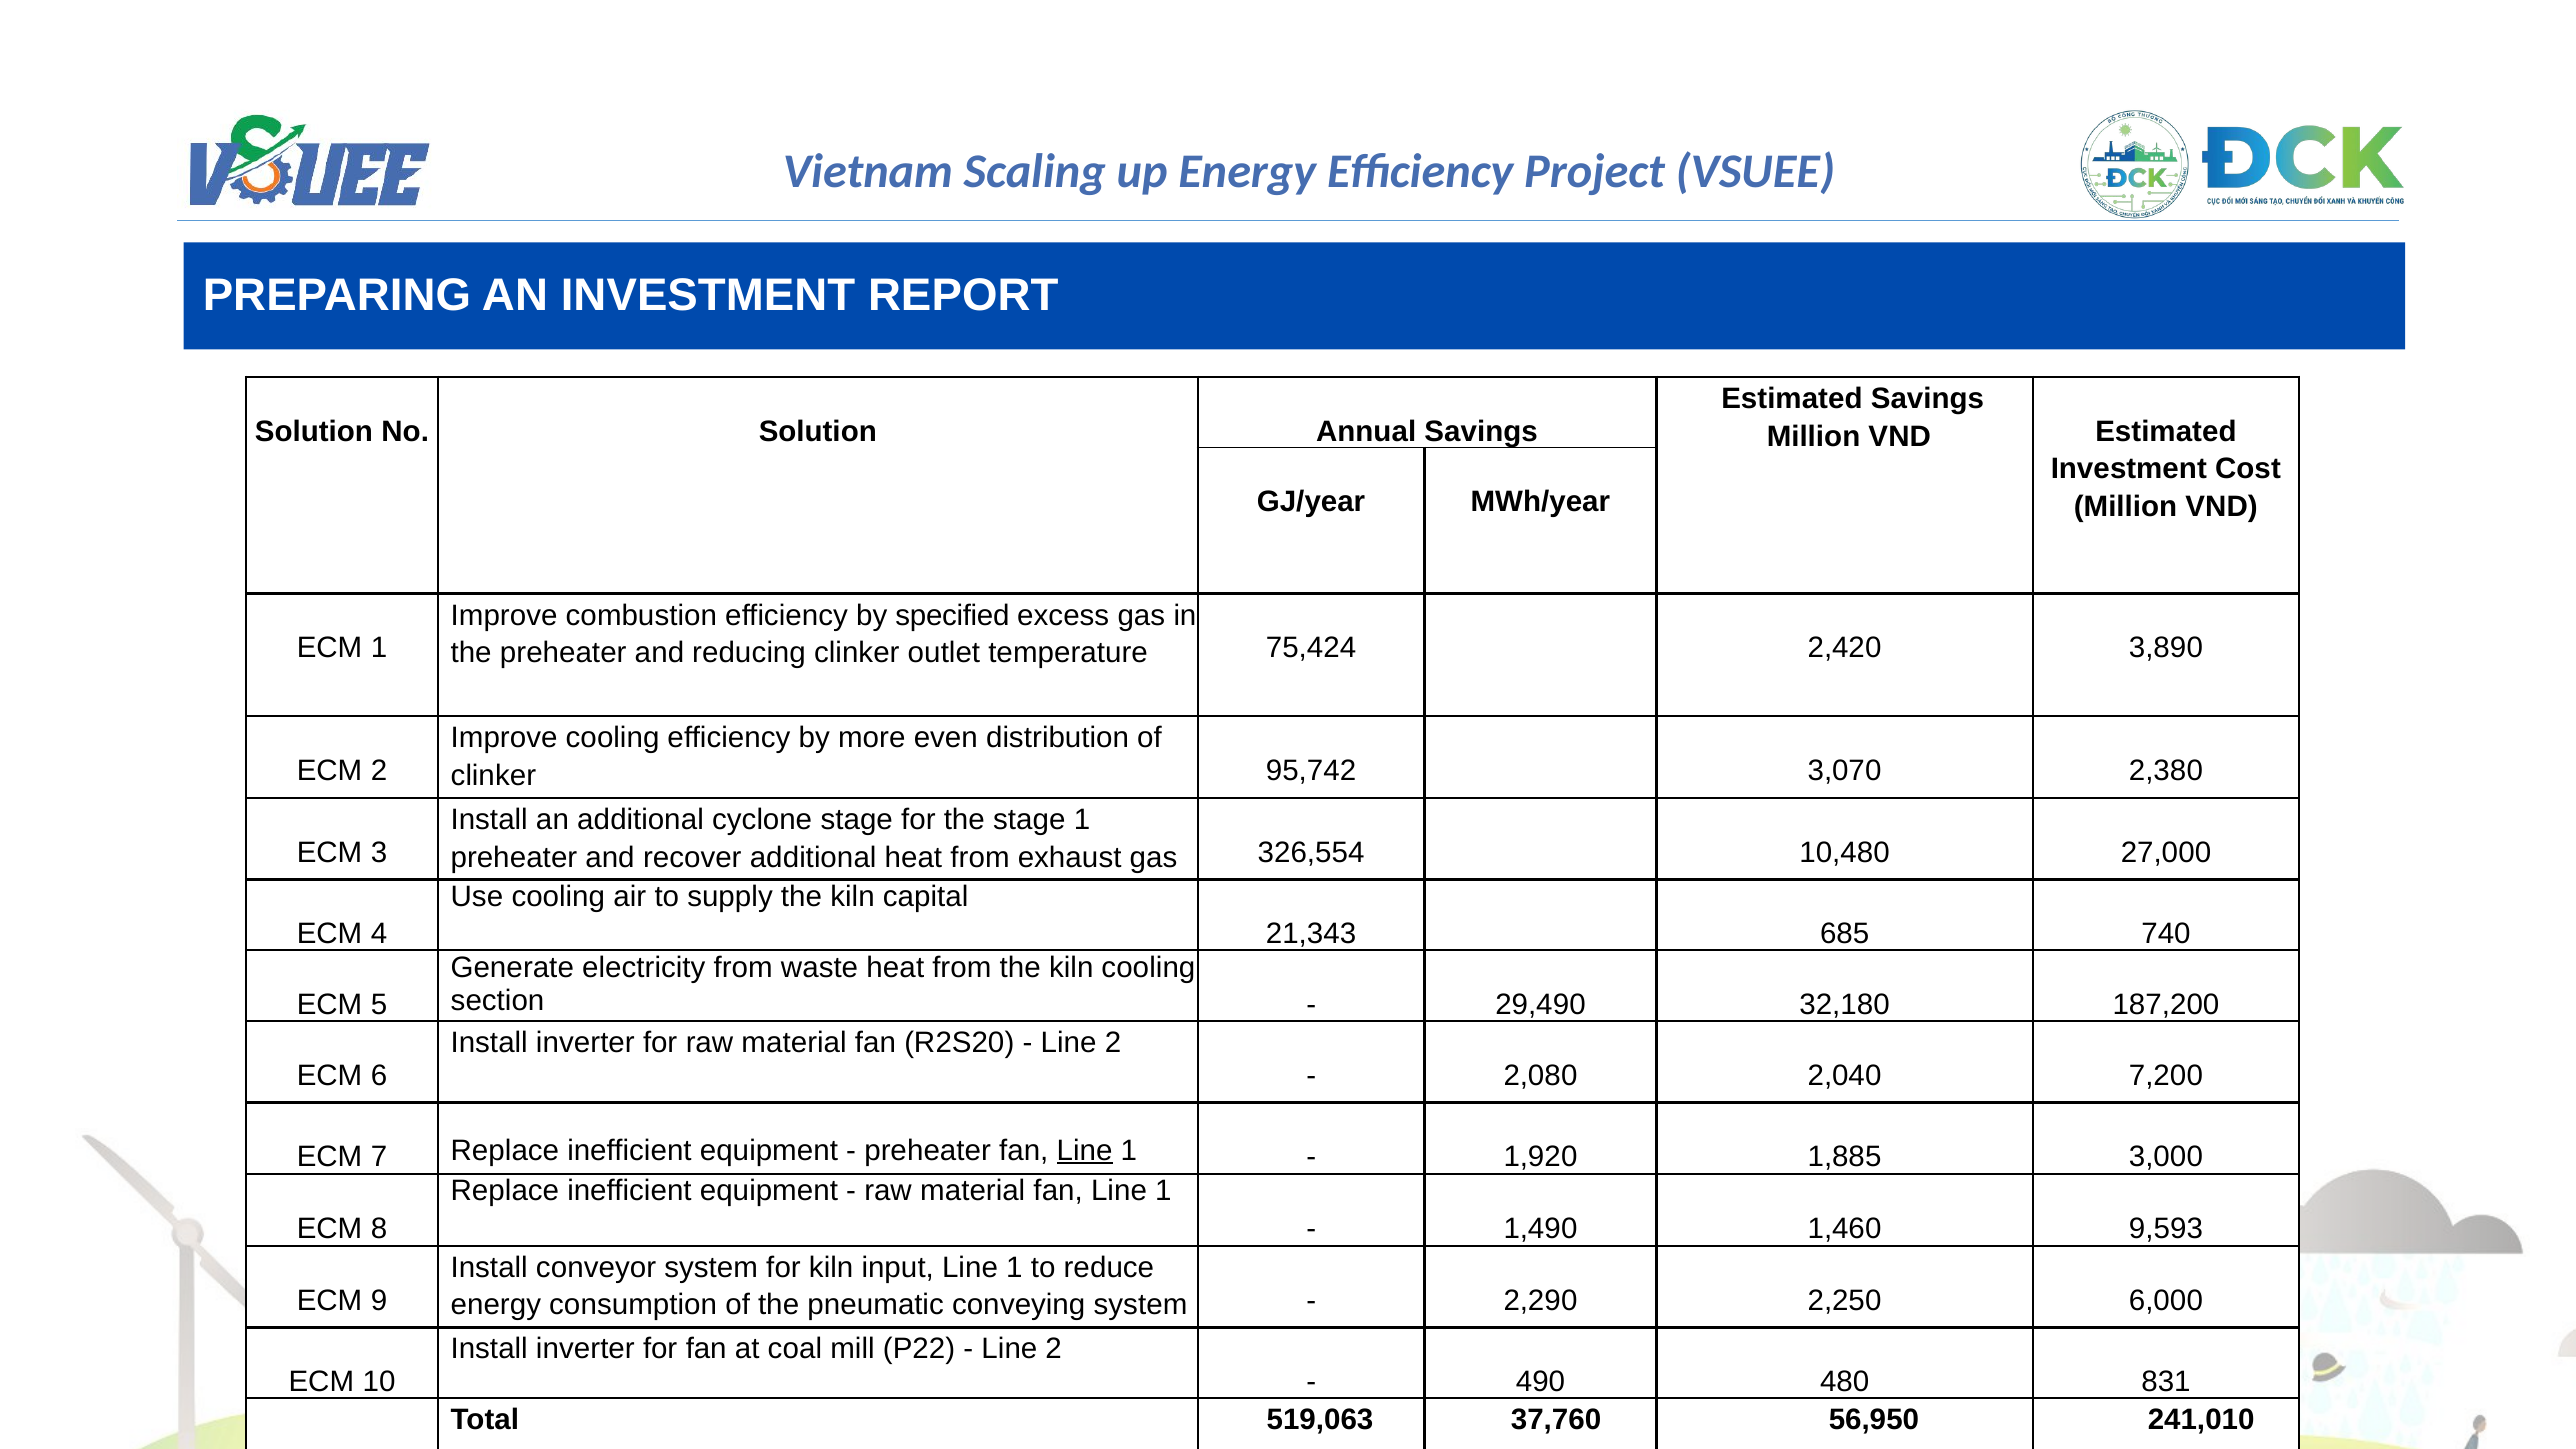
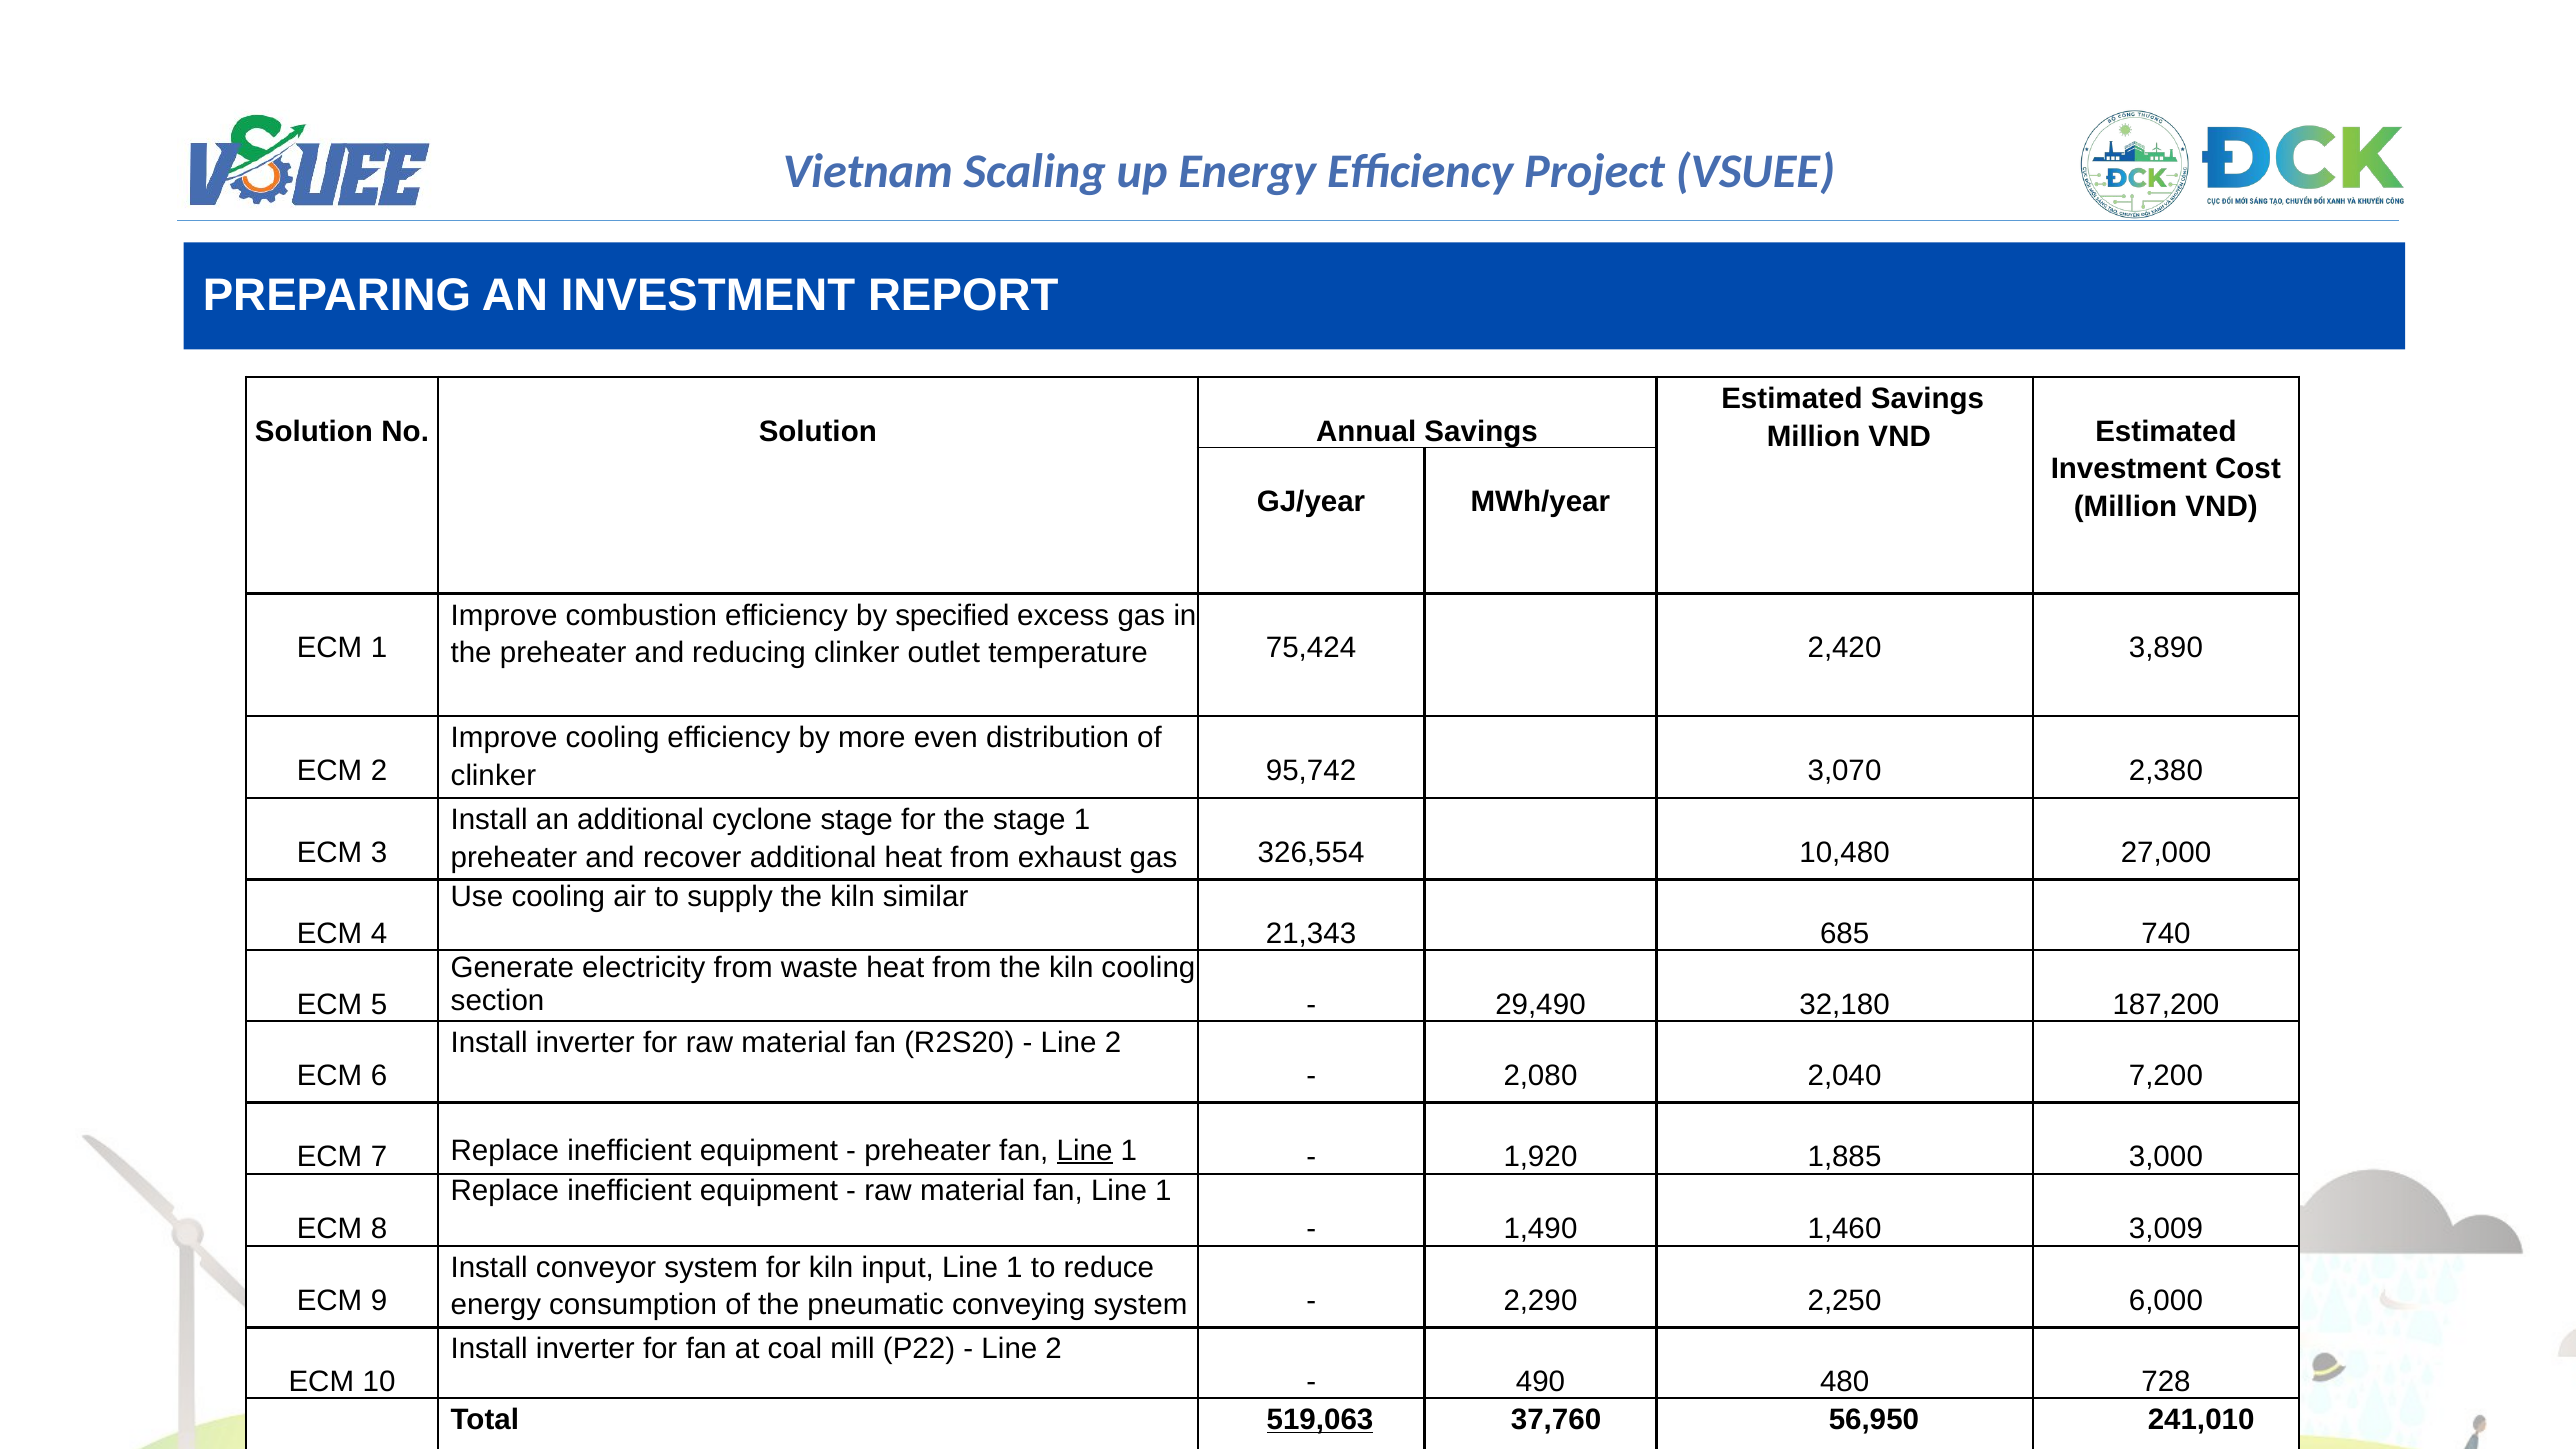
capital: capital -> similar
9,593: 9,593 -> 3,009
831: 831 -> 728
519,063 underline: none -> present
